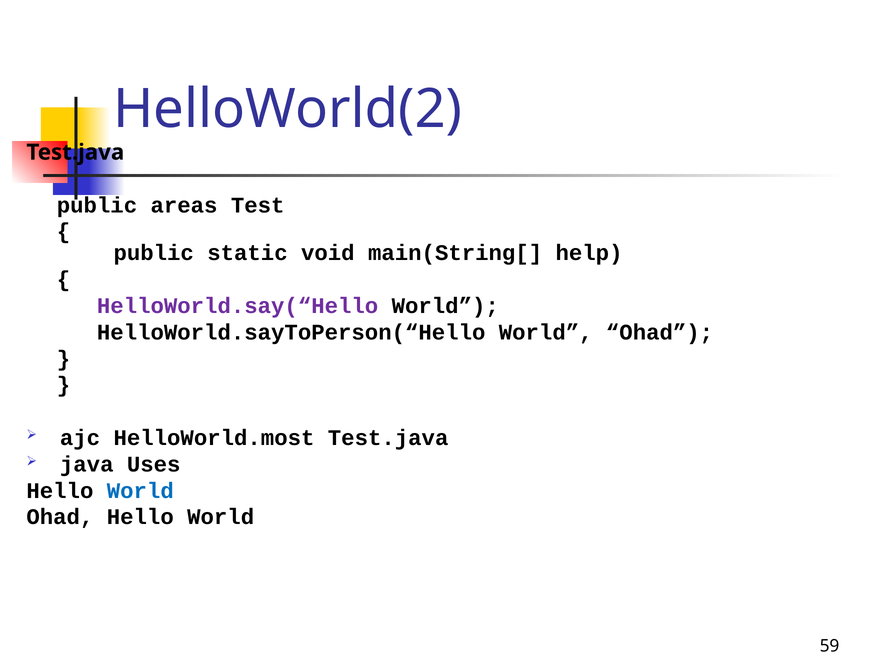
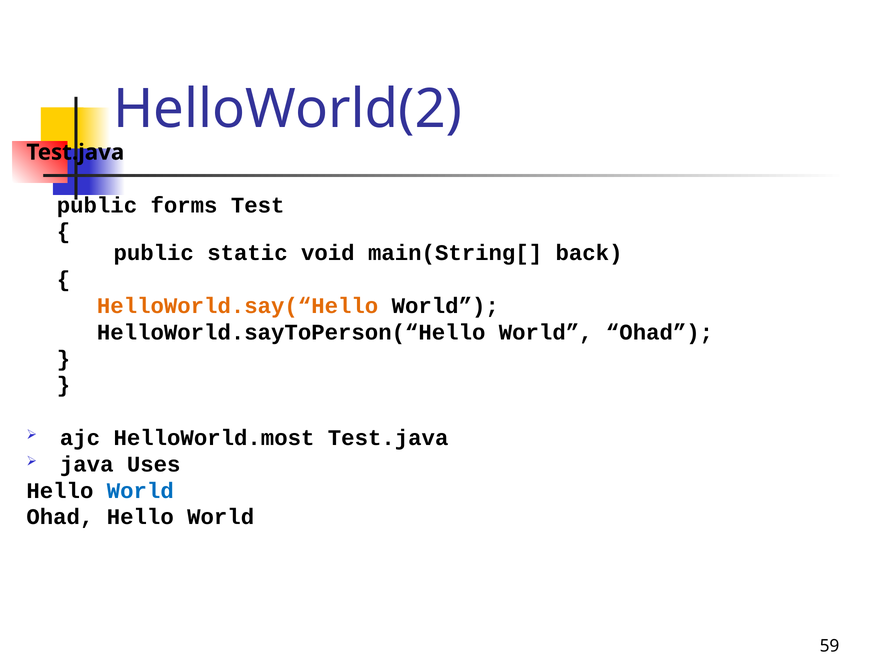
areas: areas -> forms
help: help -> back
HelloWorld.say(“Hello colour: purple -> orange
